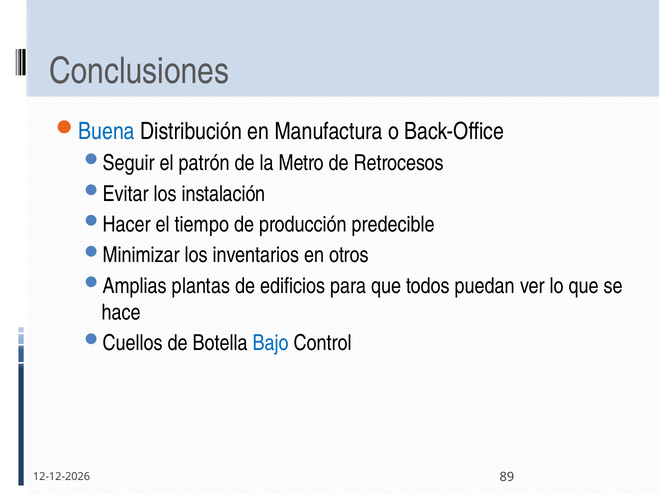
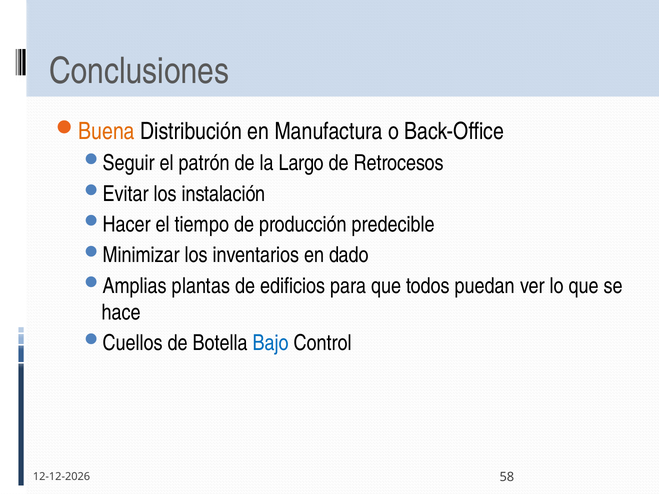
Buena colour: blue -> orange
Metro: Metro -> Largo
otros: otros -> dado
89: 89 -> 58
